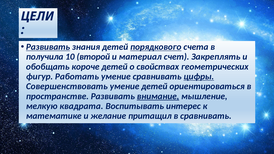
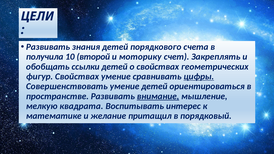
Развивать at (48, 47) underline: present -> none
порядкового underline: present -> none
материал: материал -> моторику
короче: короче -> ссылки
фигур Работать: Работать -> Свойствах
в сравнивать: сравнивать -> порядковый
